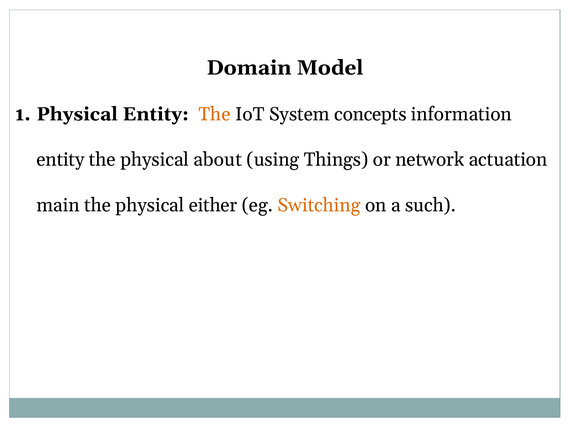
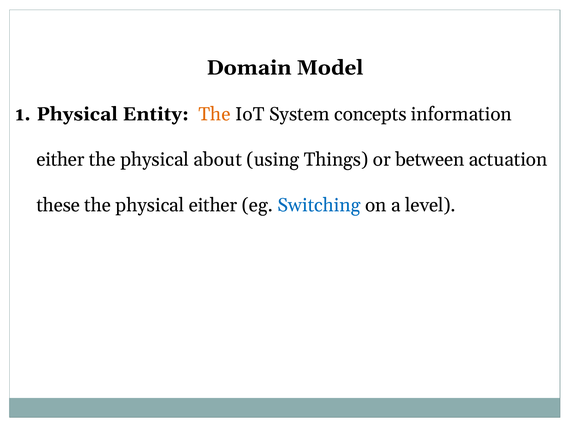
entity at (60, 160): entity -> either
network: network -> between
main: main -> these
Switching colour: orange -> blue
such: such -> level
